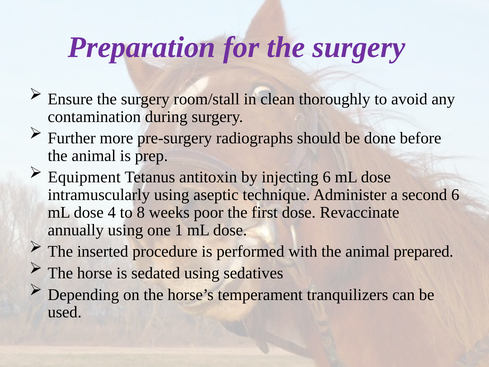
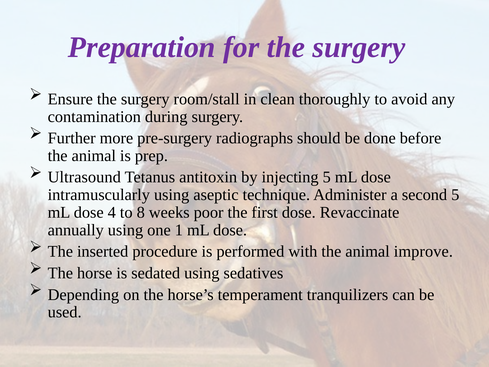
Equipment: Equipment -> Ultrasound
injecting 6: 6 -> 5
second 6: 6 -> 5
prepared: prepared -> improve
